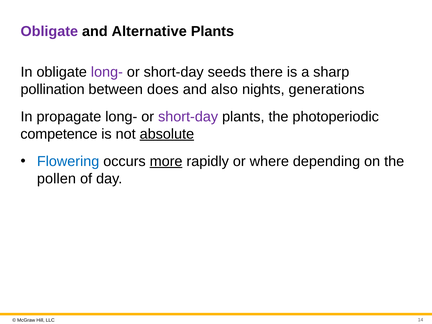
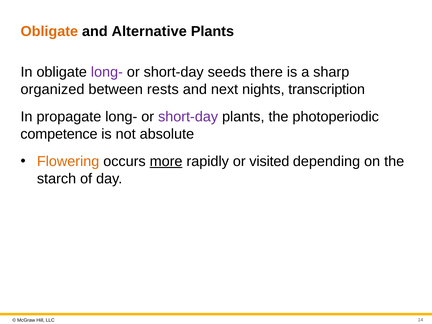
Obligate at (49, 31) colour: purple -> orange
pollination: pollination -> organized
does: does -> rests
also: also -> next
generations: generations -> transcription
absolute underline: present -> none
Flowering colour: blue -> orange
where: where -> visited
pollen: pollen -> starch
